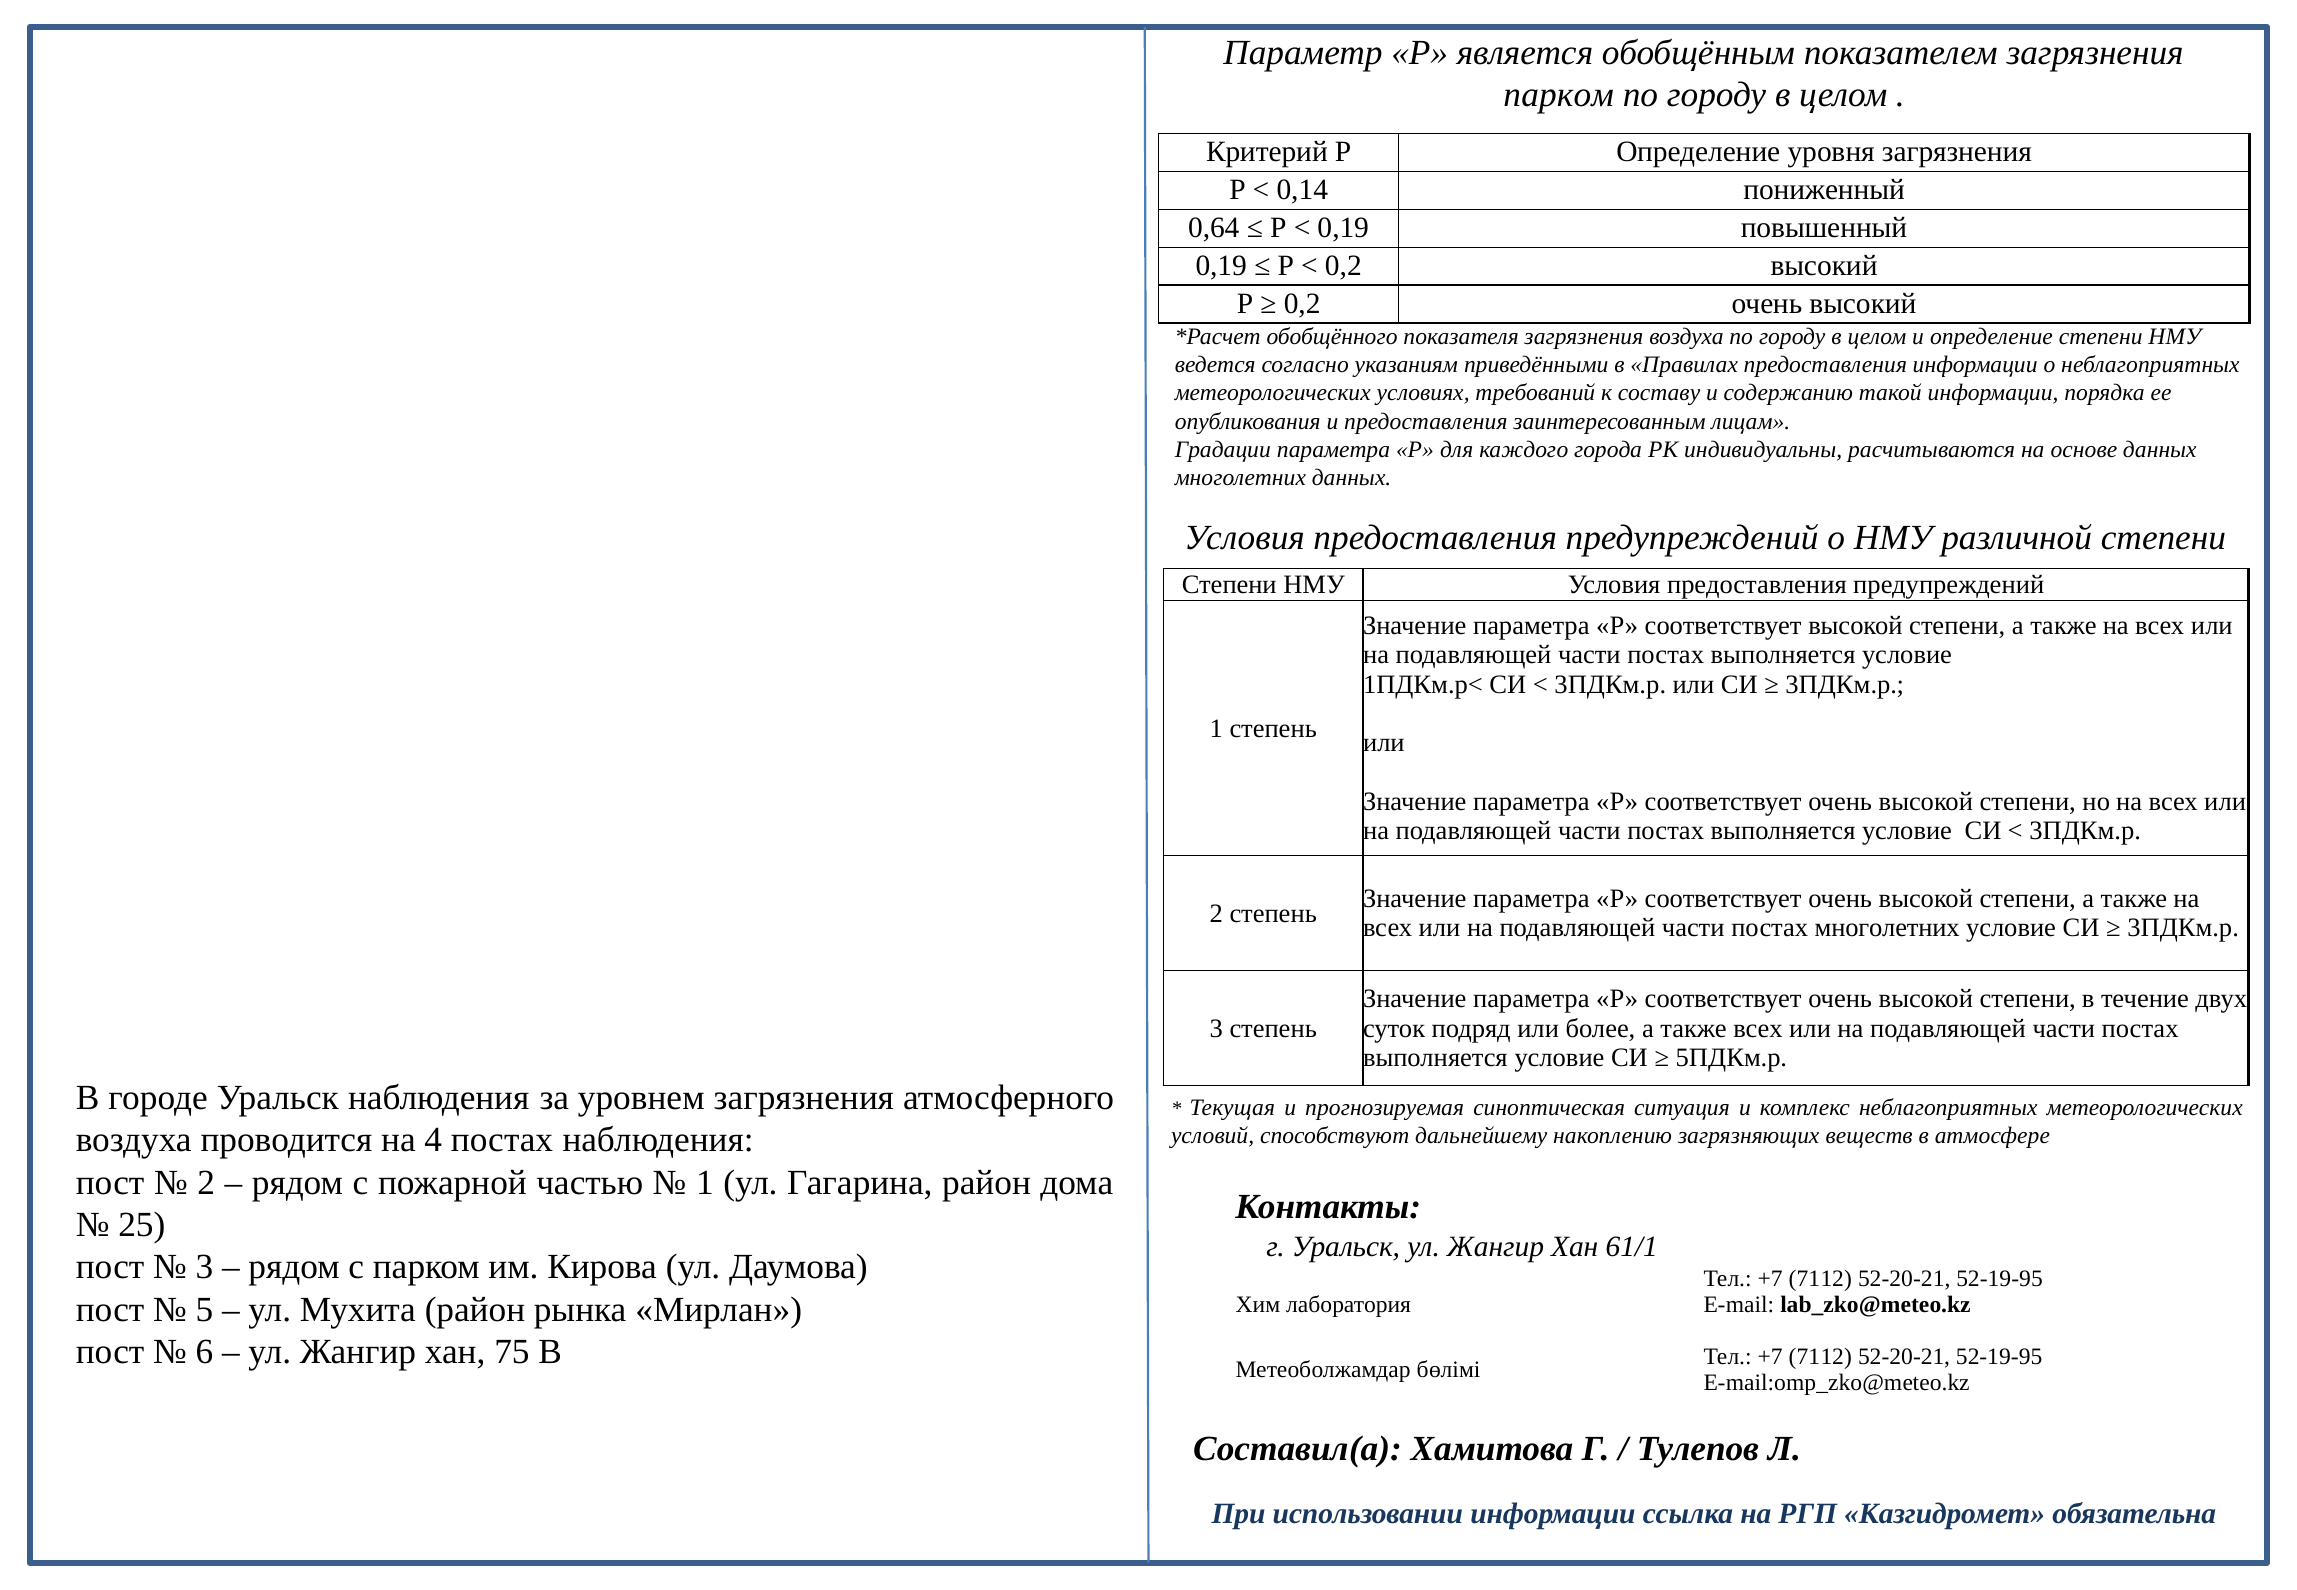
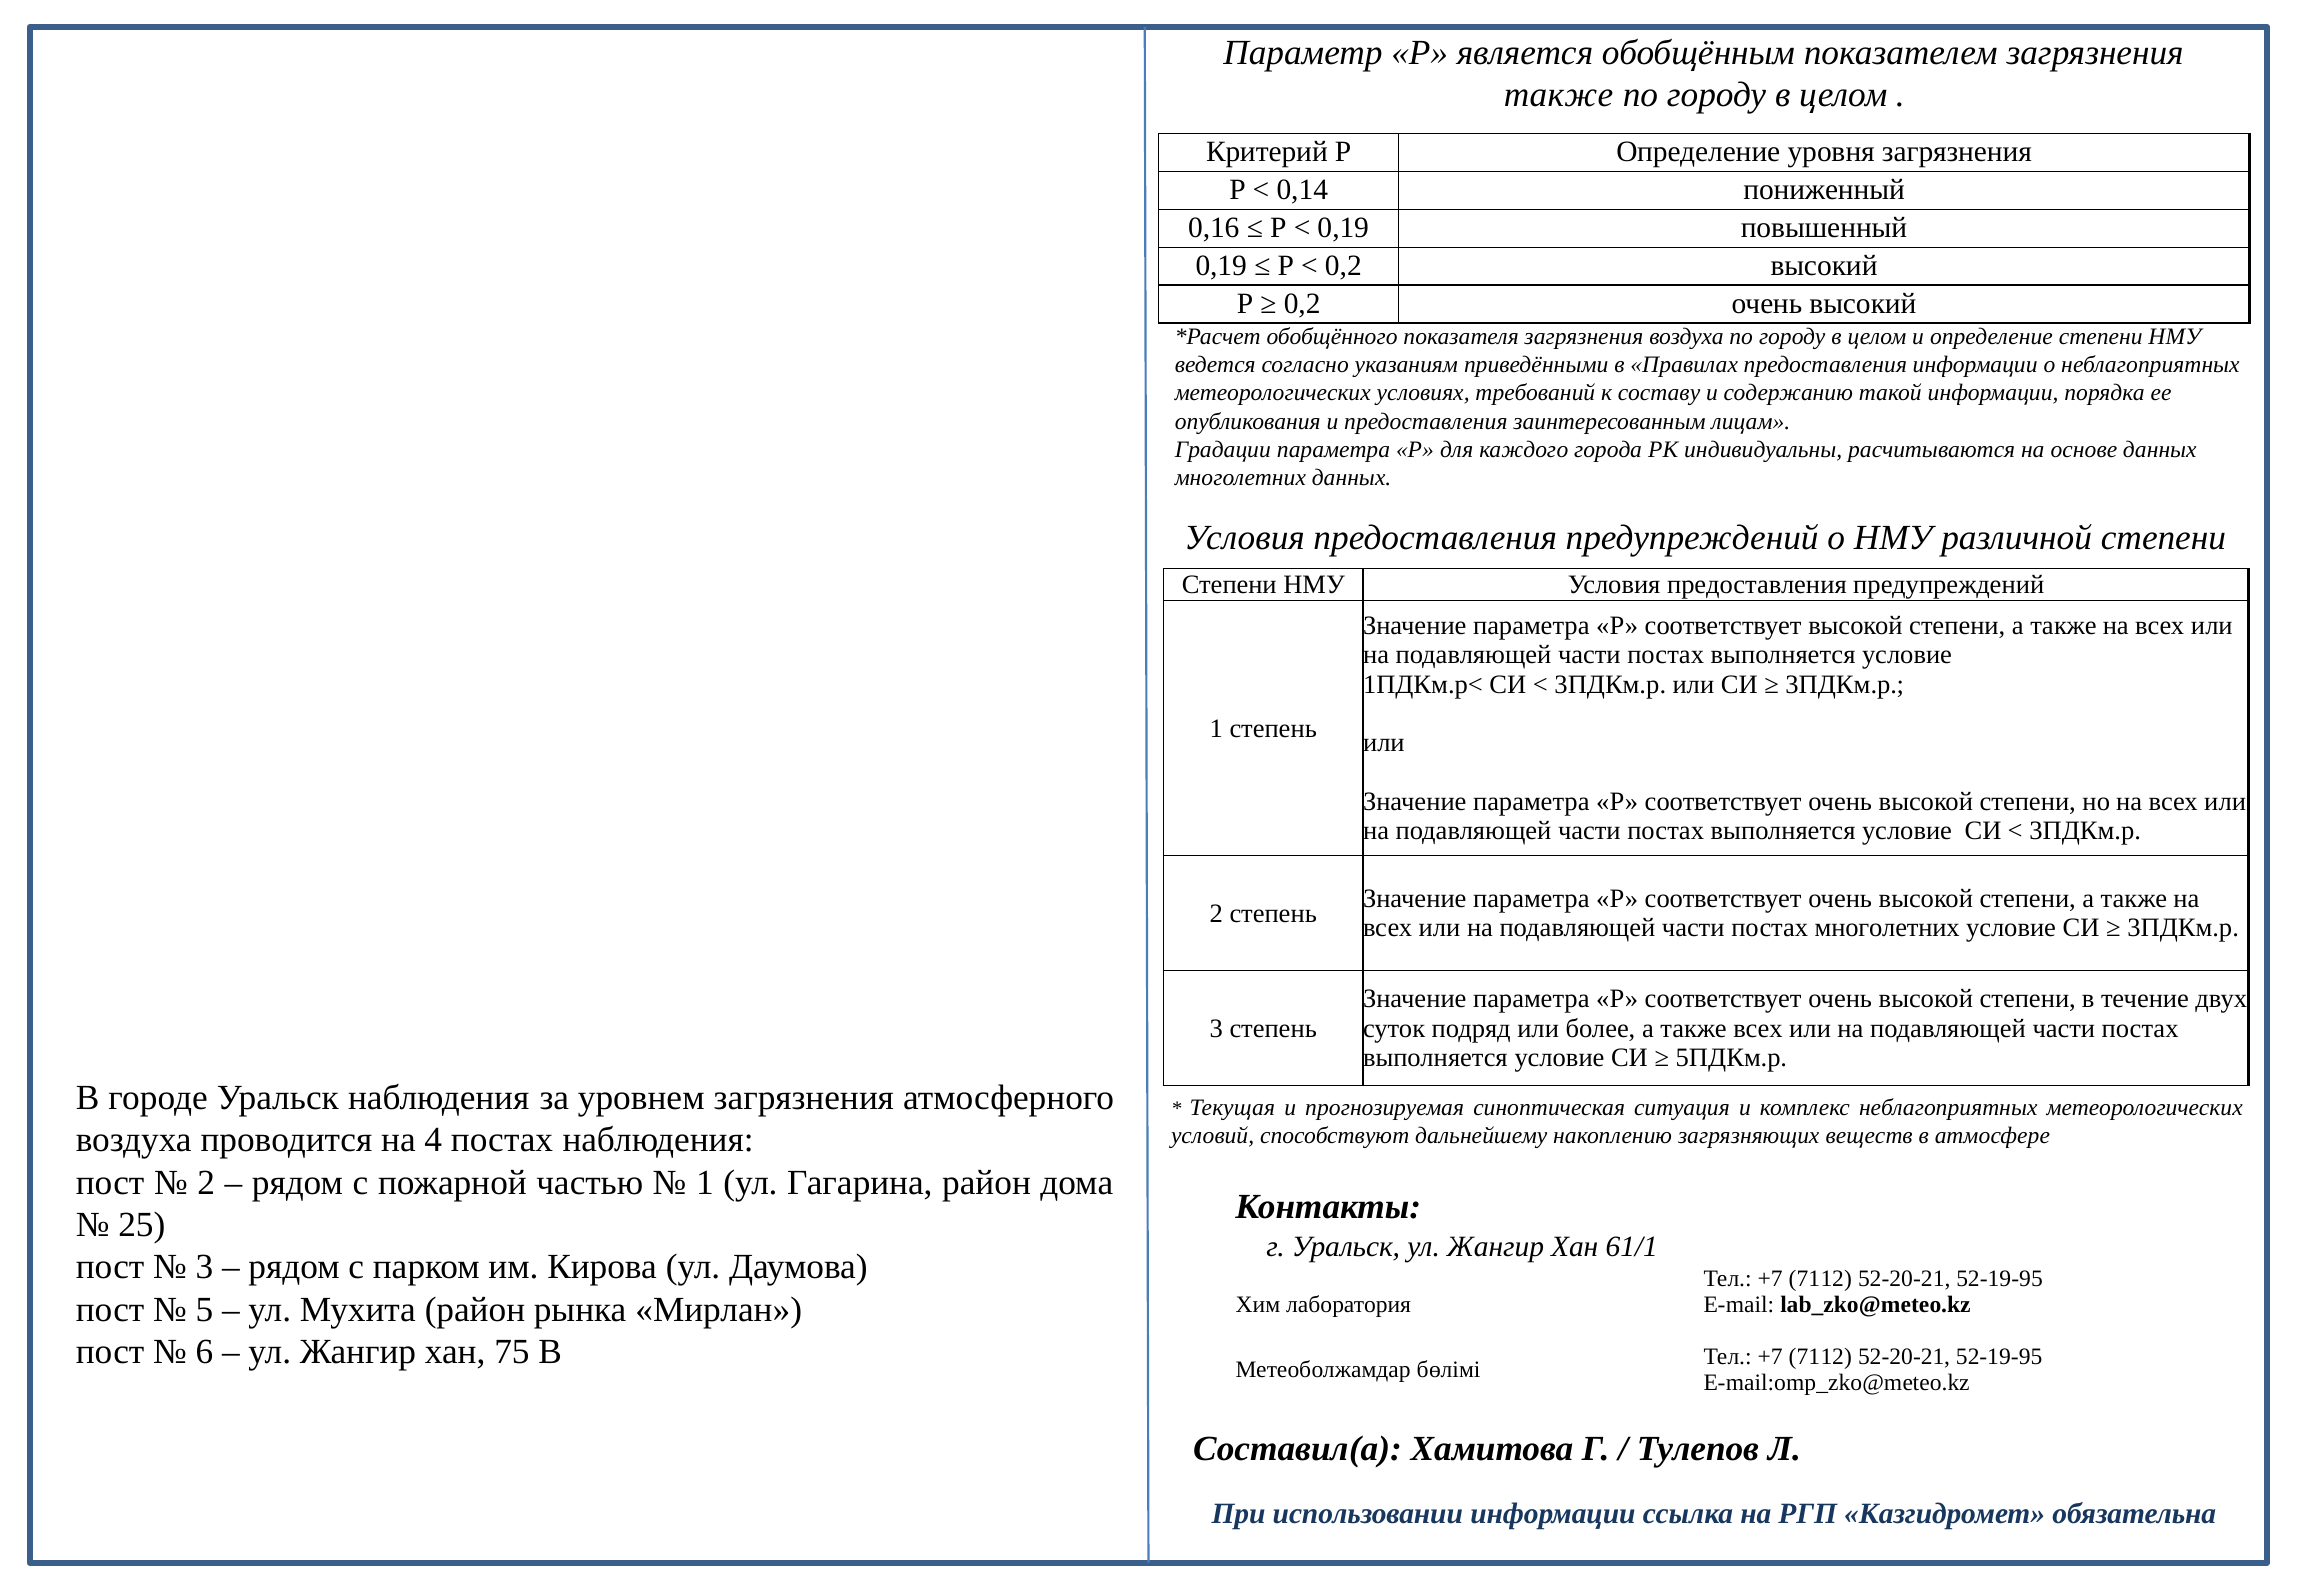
парком at (1559, 95): парком -> также
0,64: 0,64 -> 0,16
